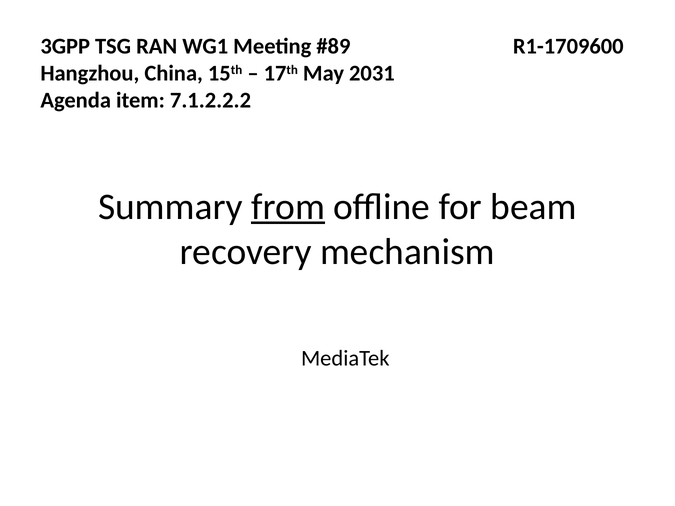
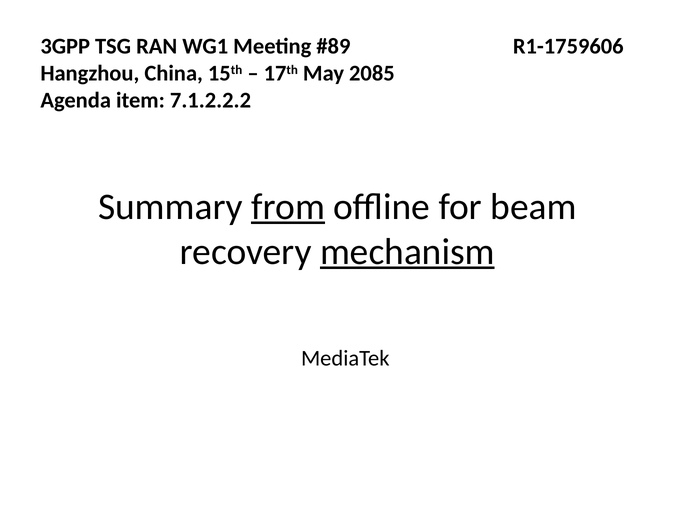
R1-1709600: R1-1709600 -> R1-1759606
2031: 2031 -> 2085
mechanism underline: none -> present
